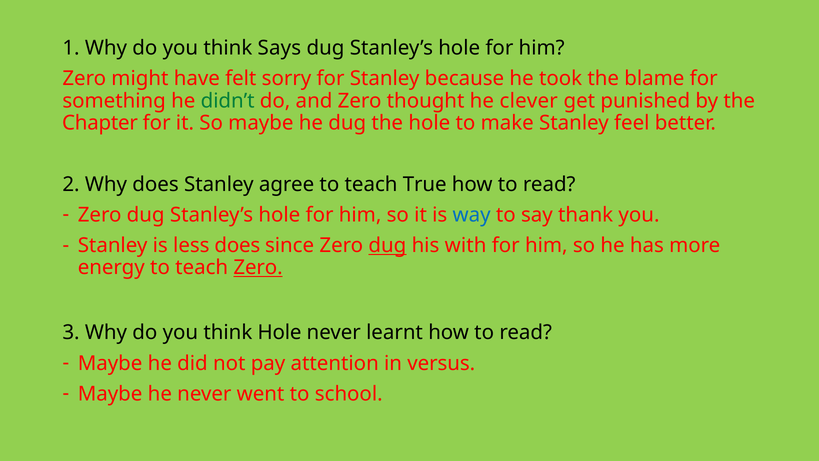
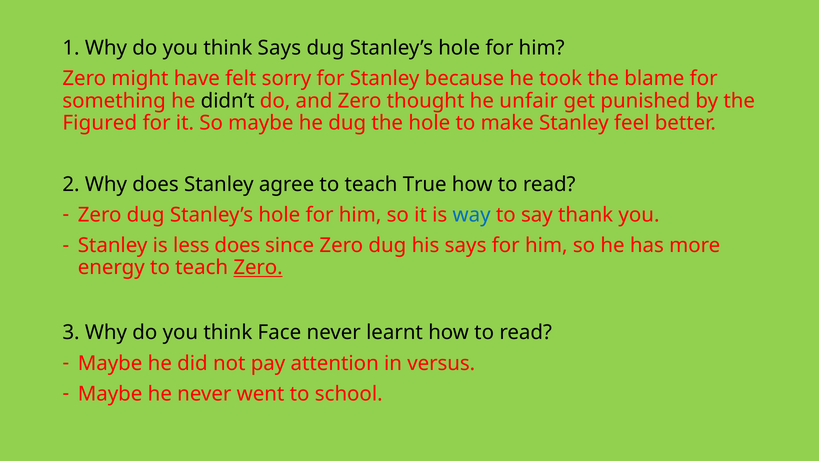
didn’t colour: green -> black
clever: clever -> unfair
Chapter: Chapter -> Figured
dug at (387, 245) underline: present -> none
his with: with -> says
think Hole: Hole -> Face
